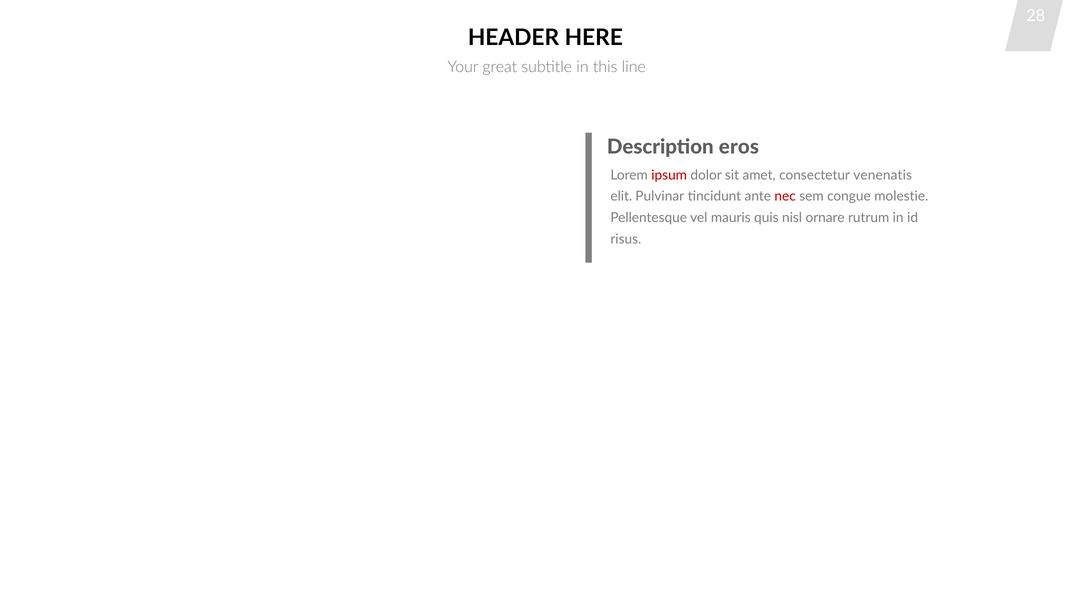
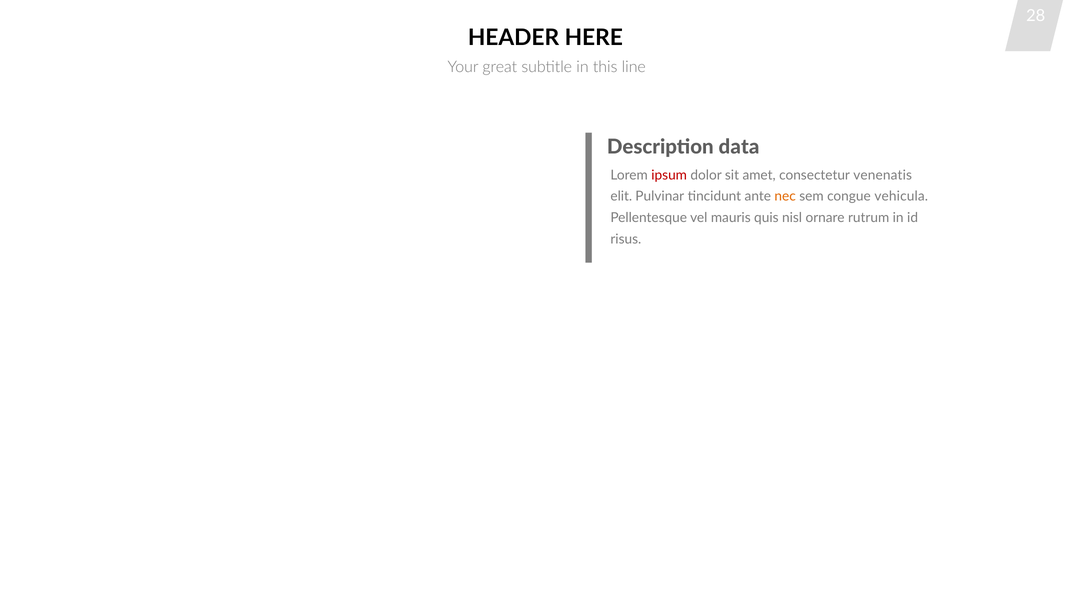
eros: eros -> data
nec colour: red -> orange
molestie: molestie -> vehicula
